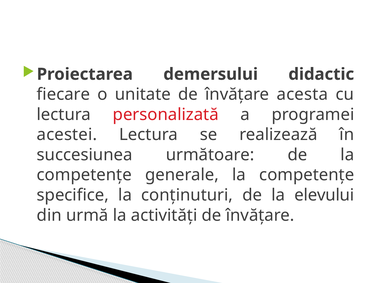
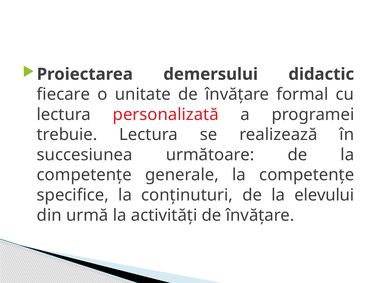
acesta: acesta -> formal
acestei: acestei -> trebuie
